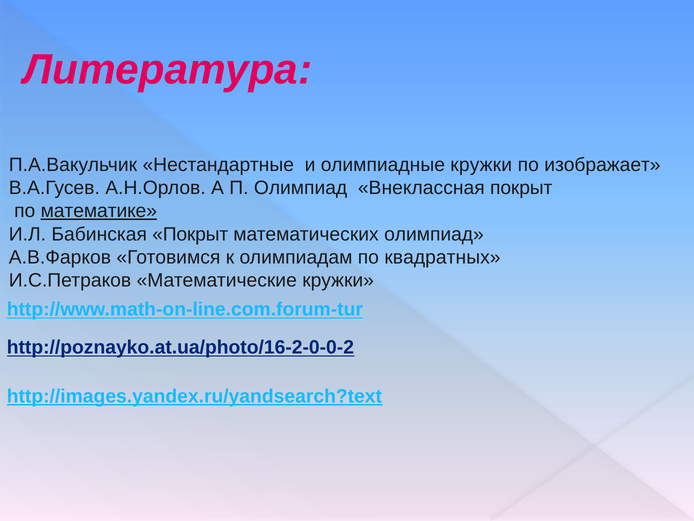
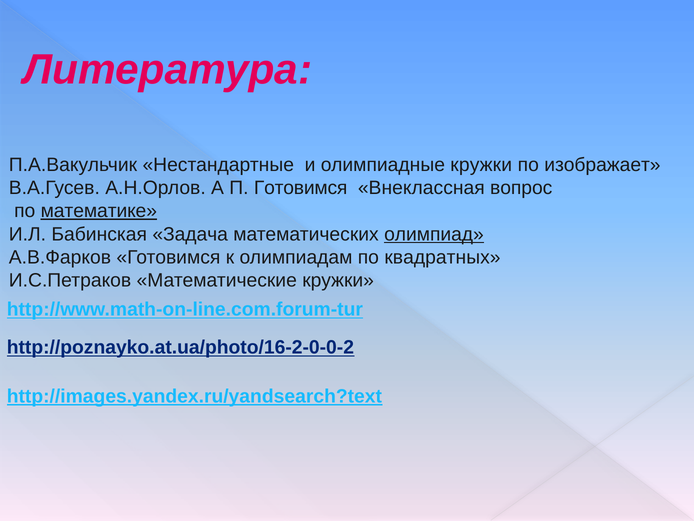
П Олимпиад: Олимпиад -> Готовимся
Внеклассная покрыт: покрыт -> вопрос
Бабинская Покрыт: Покрыт -> Задача
олимпиад at (434, 234) underline: none -> present
